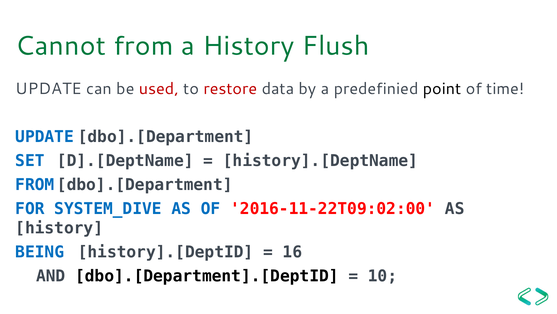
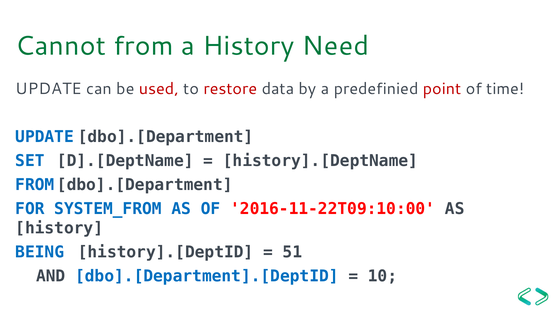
Flush: Flush -> Need
point colour: black -> red
SYSTEM_DIVE: SYSTEM_DIVE -> SYSTEM_FROM
2016-11-22T09:02:00: 2016-11-22T09:02:00 -> 2016-11-22T09:10:00
16: 16 -> 51
dbo].[Department].[DeptID colour: black -> blue
